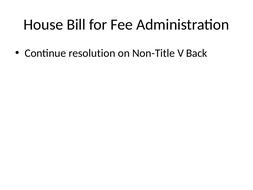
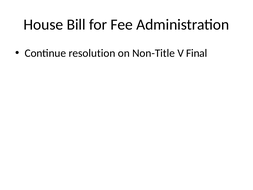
Back: Back -> Final
